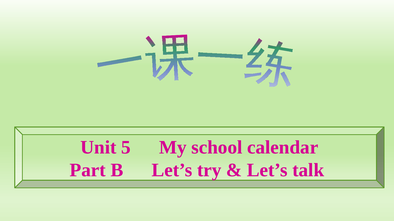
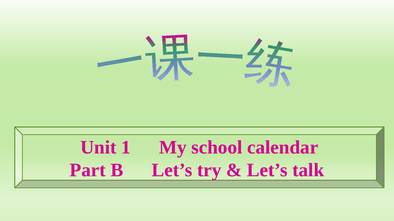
5: 5 -> 1
